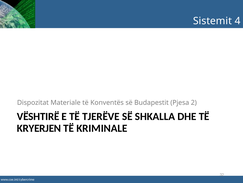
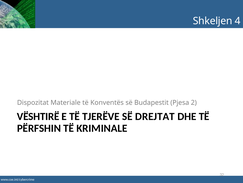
Sistemit: Sistemit -> Shkeljen
SHKALLA: SHKALLA -> DREJTAT
KRYERJEN: KRYERJEN -> PËRFSHIN
